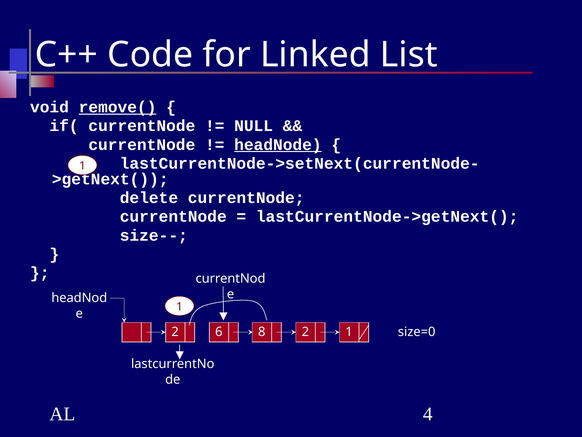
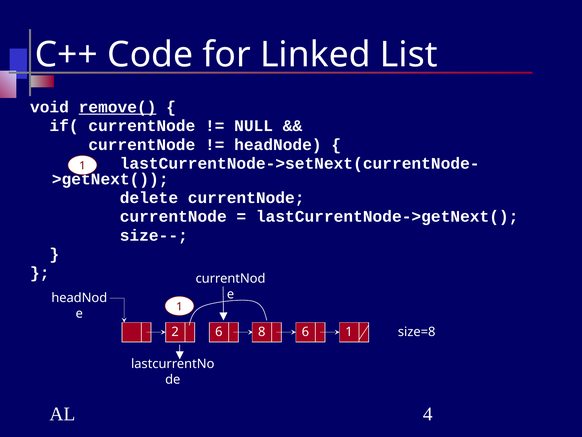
headNode underline: present -> none
6 2: 2 -> 6
size=0: size=0 -> size=8
